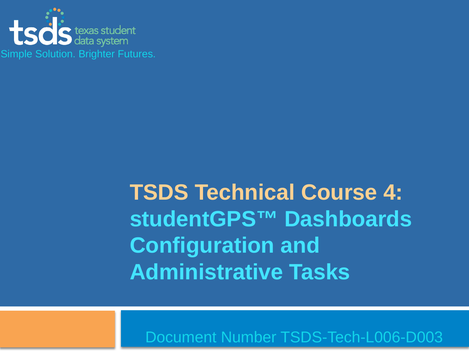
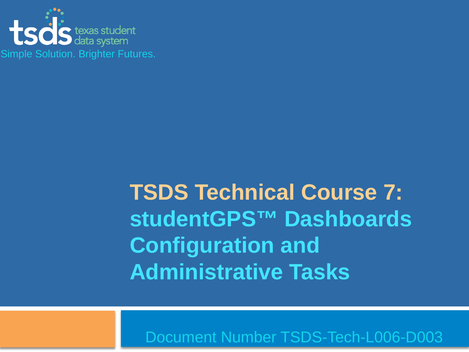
4: 4 -> 7
